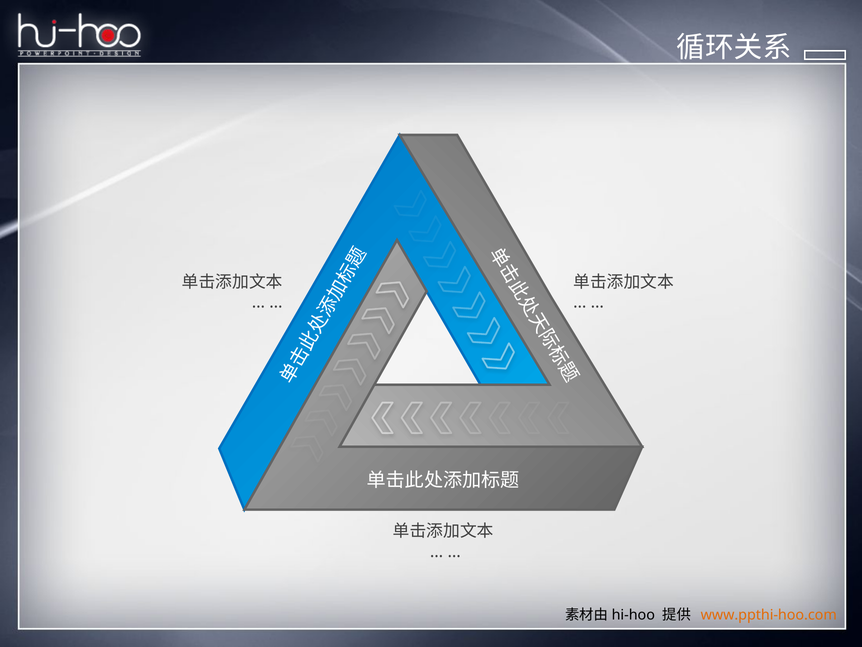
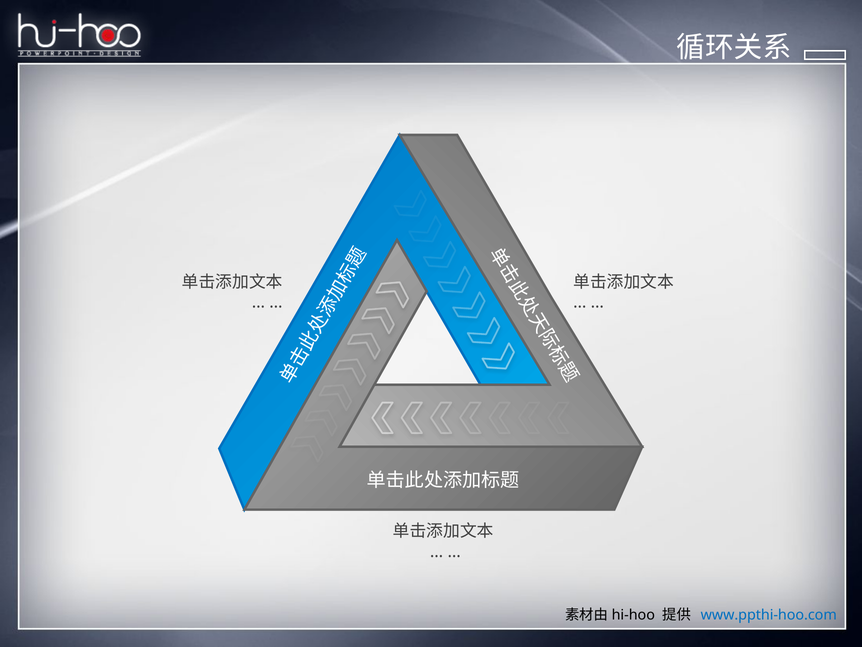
www.ppthi-hoo.com colour: orange -> blue
